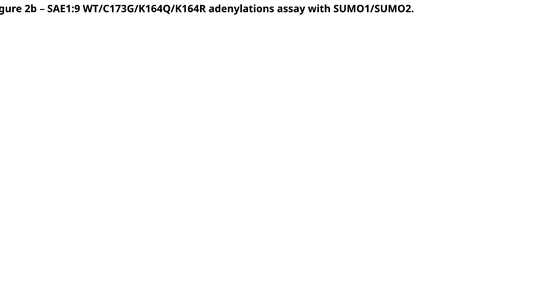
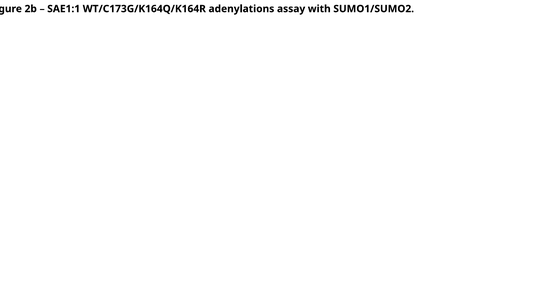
SAE1:9: SAE1:9 -> SAE1:1
